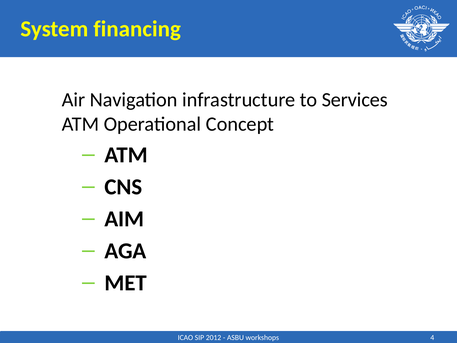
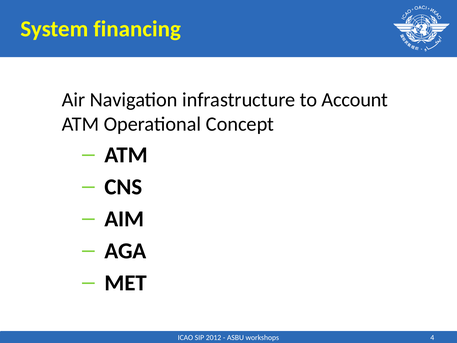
Services: Services -> Account
